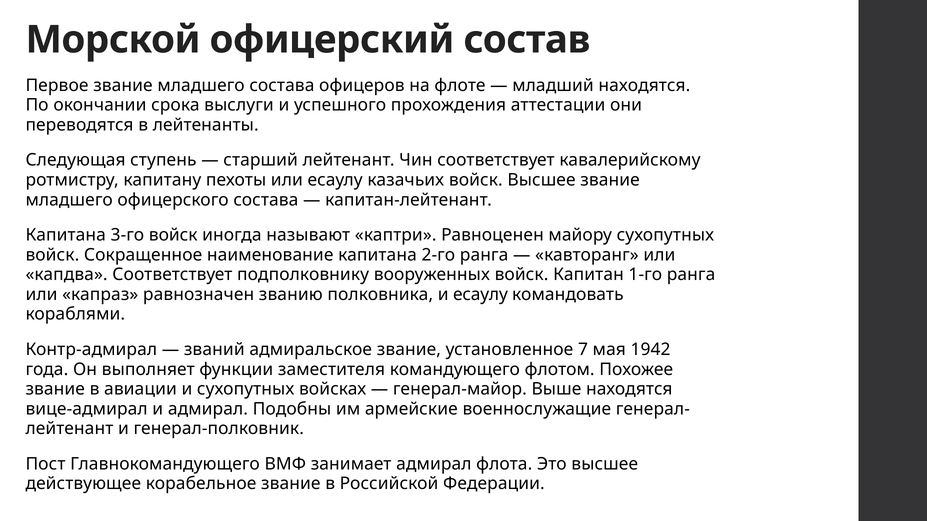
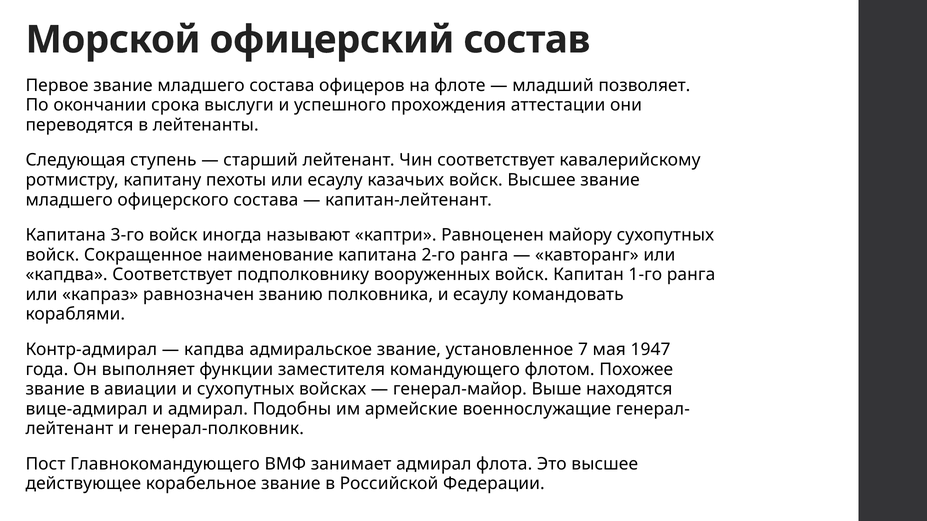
младший находятся: находятся -> позволяет
званий at (214, 350): званий -> капдва
1942: 1942 -> 1947
